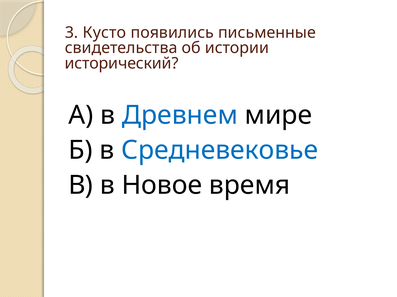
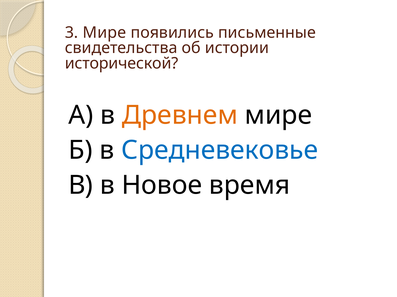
3 Кусто: Кусто -> Мире
исторический: исторический -> исторической
Древнем colour: blue -> orange
